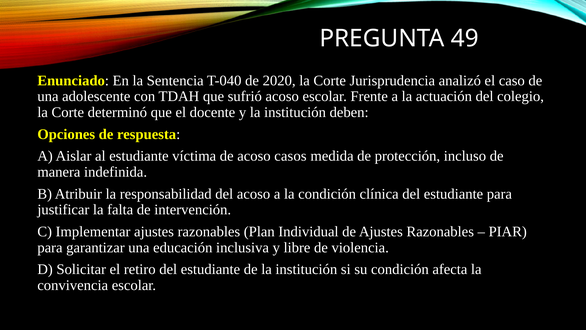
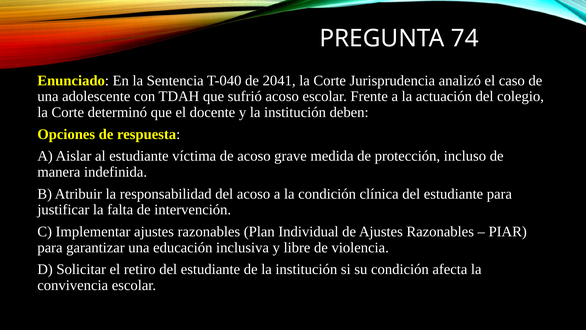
49: 49 -> 74
2020: 2020 -> 2041
casos: casos -> grave
